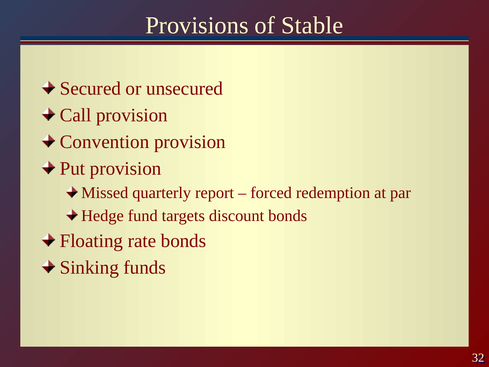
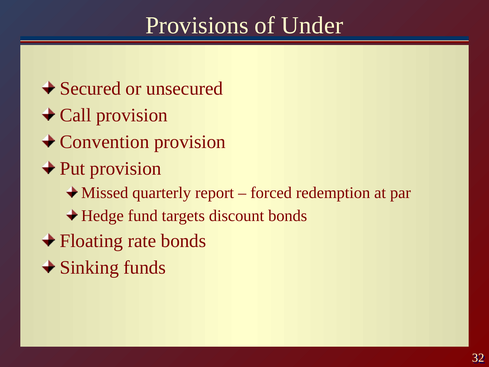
Stable: Stable -> Under
